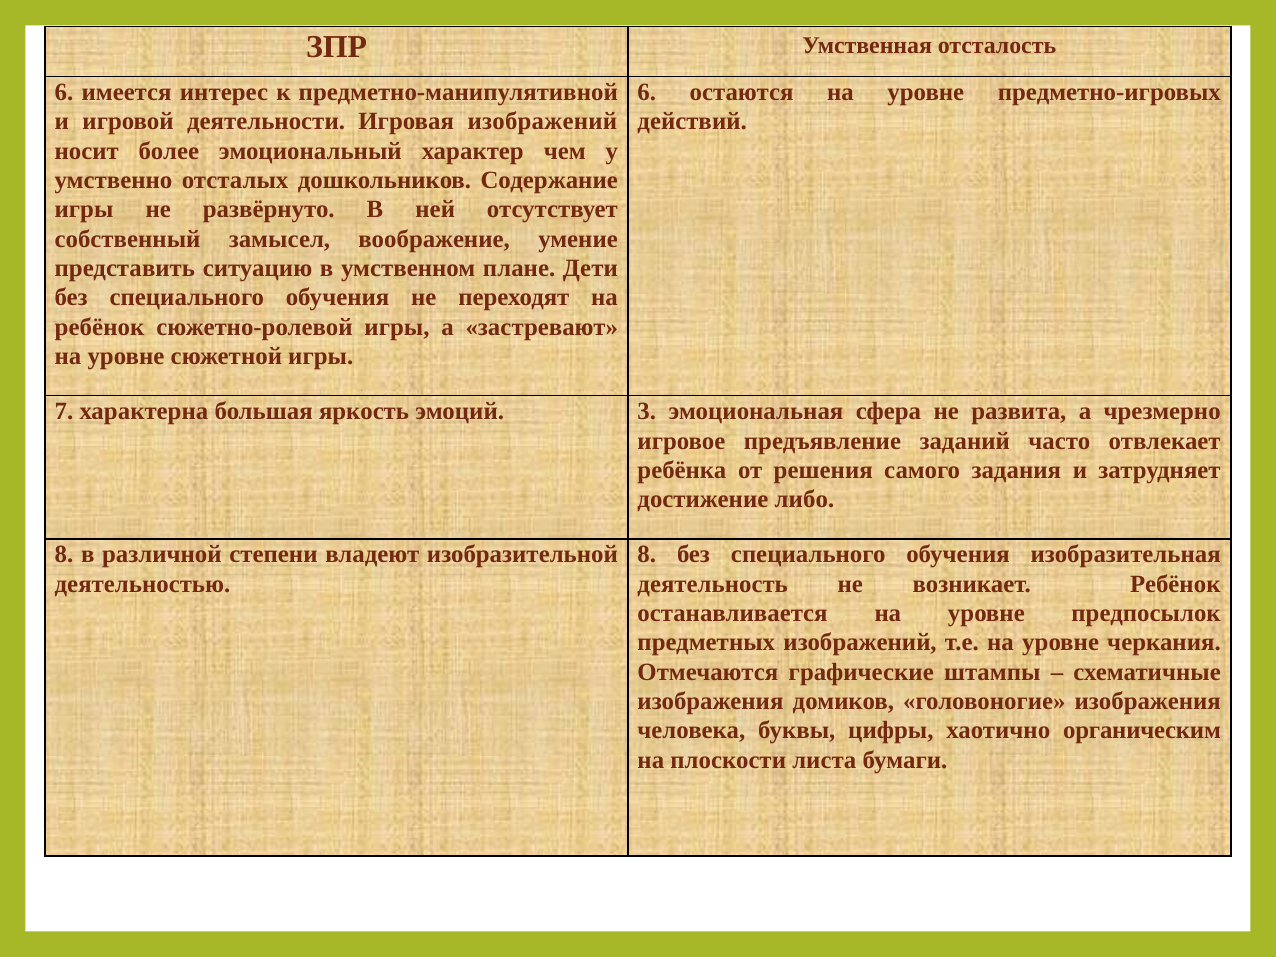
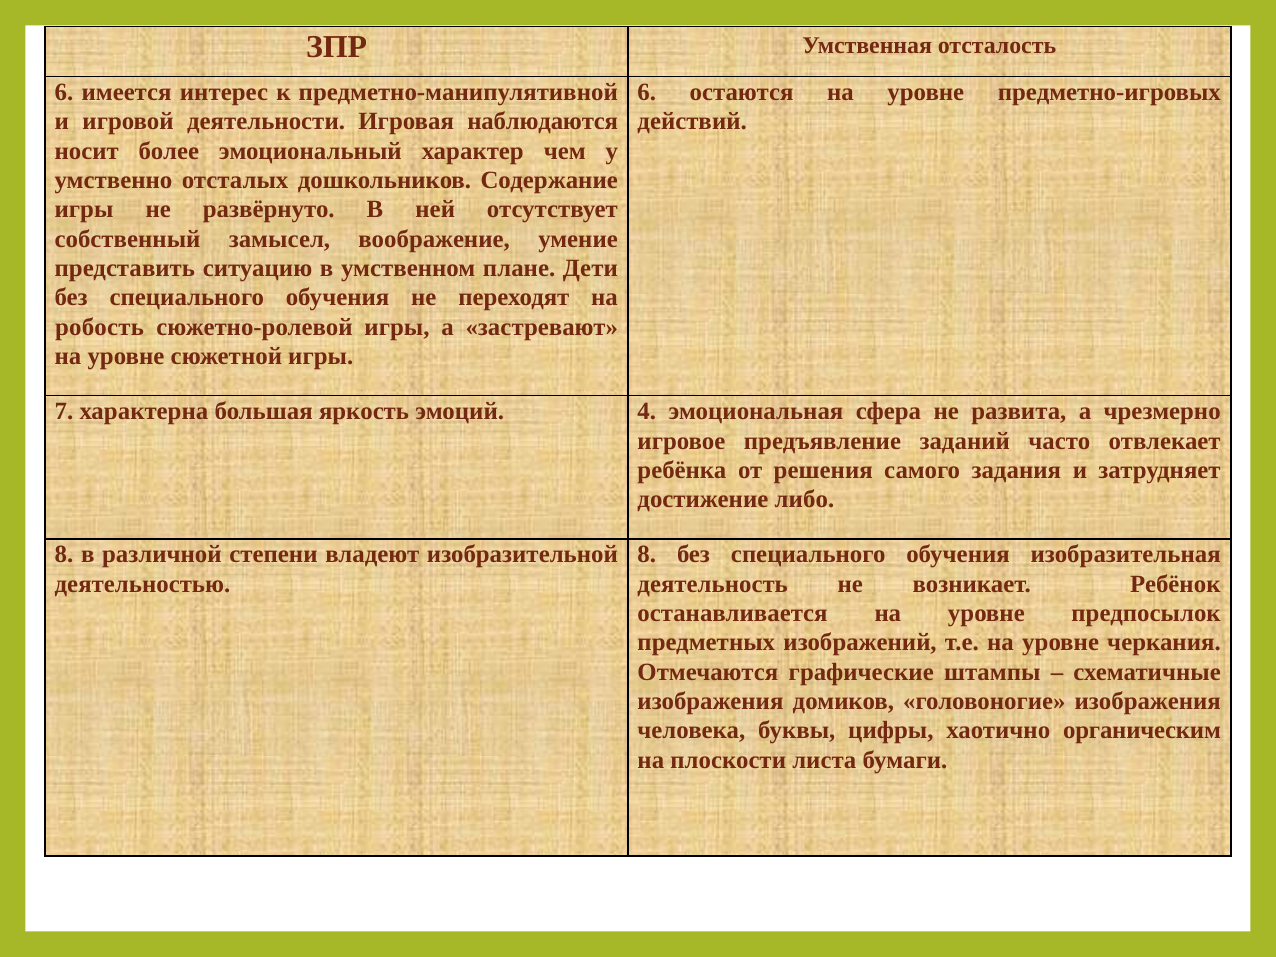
Игровая изображений: изображений -> наблюдаются
ребёнок at (100, 327): ребёнок -> робость
3: 3 -> 4
